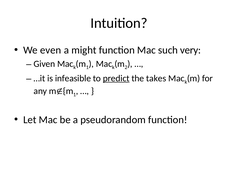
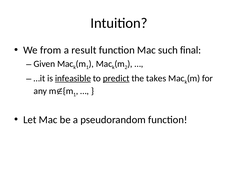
even: even -> from
might: might -> result
very: very -> final
infeasible underline: none -> present
